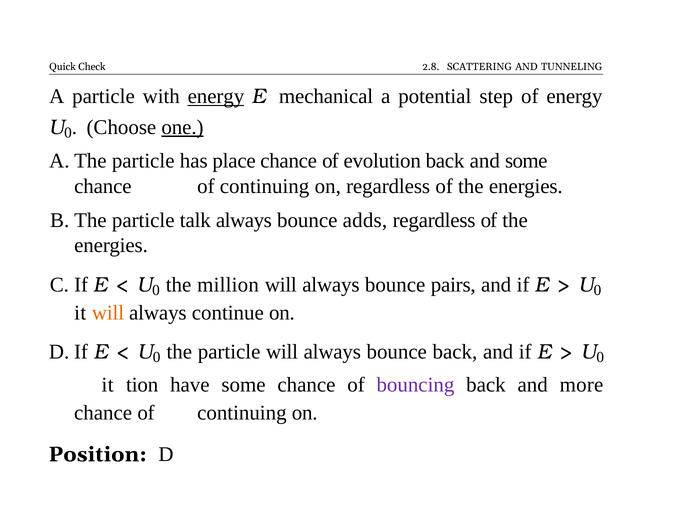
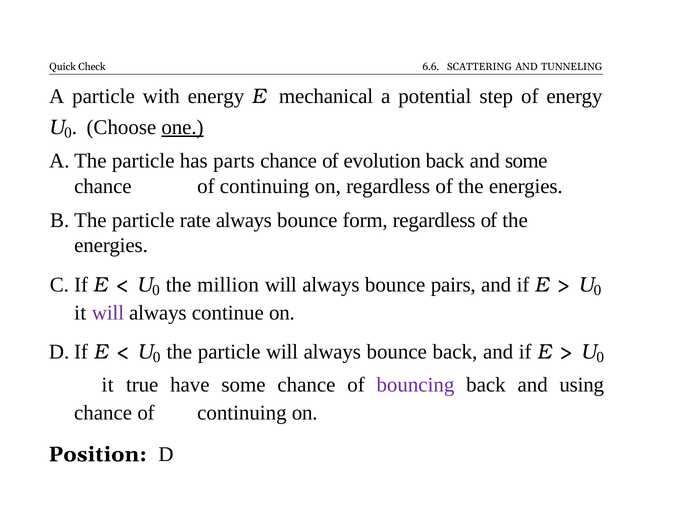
2.8: 2.8 -> 6.6
energy at (216, 96) underline: present -> none
place: place -> parts
talk: talk -> rate
adds: adds -> form
will at (108, 313) colour: orange -> purple
tion: tion -> true
more: more -> using
